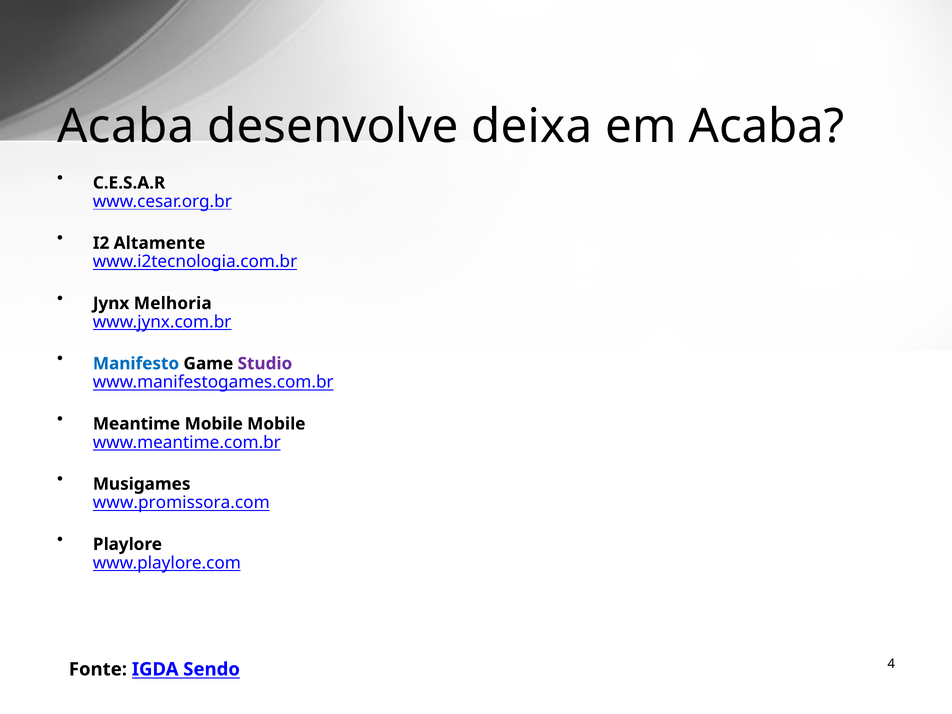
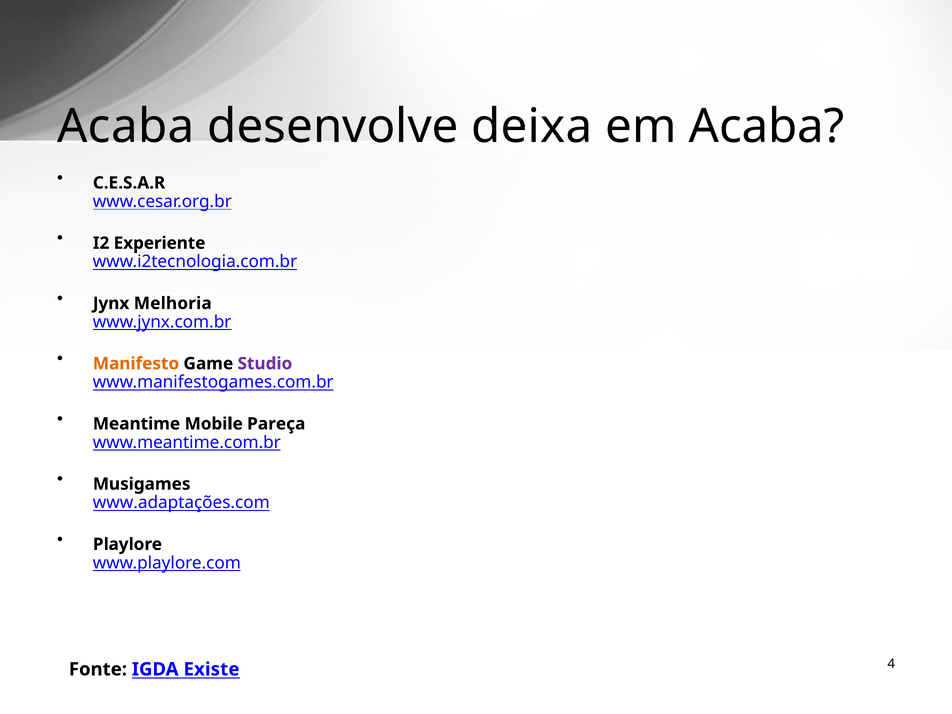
Altamente: Altamente -> Experiente
Manifesto colour: blue -> orange
Mobile Mobile: Mobile -> Pareça
www.promissora.com: www.promissora.com -> www.adaptações.com
Sendo: Sendo -> Existe
